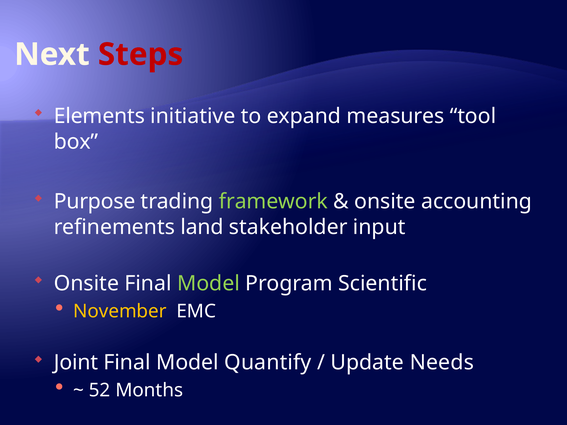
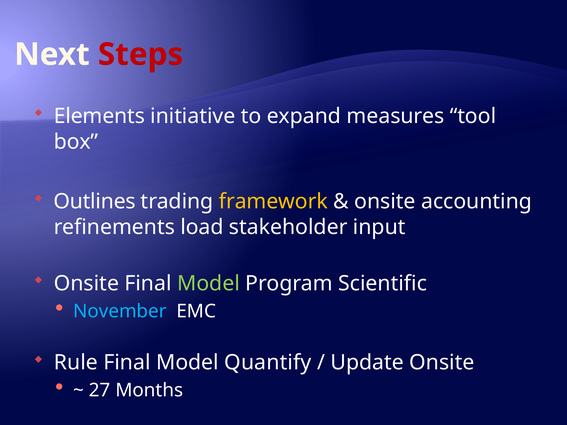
Purpose: Purpose -> Outlines
framework colour: light green -> yellow
land: land -> load
November colour: yellow -> light blue
Joint: Joint -> Rule
Update Needs: Needs -> Onsite
52: 52 -> 27
